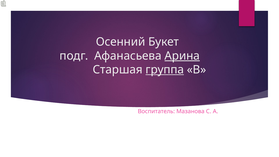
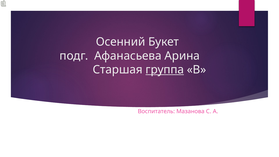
Арина underline: present -> none
